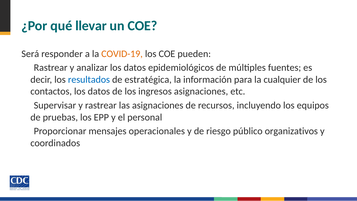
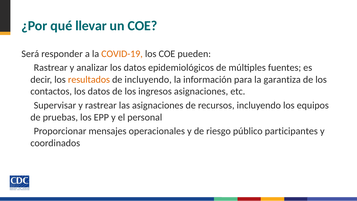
resultados colour: blue -> orange
de estratégica: estratégica -> incluyendo
cualquier: cualquier -> garantiza
organizativos: organizativos -> participantes
